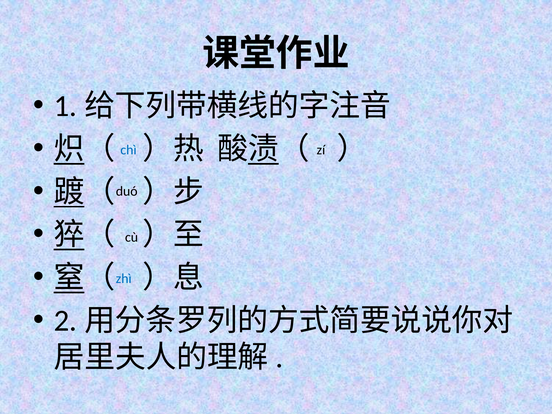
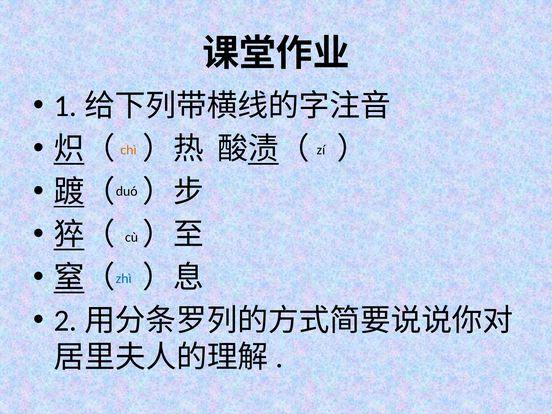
chì colour: blue -> orange
